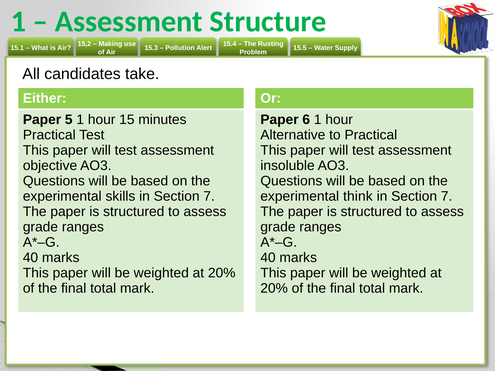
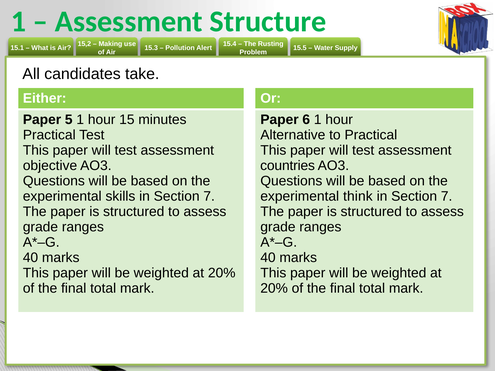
insoluble: insoluble -> countries
